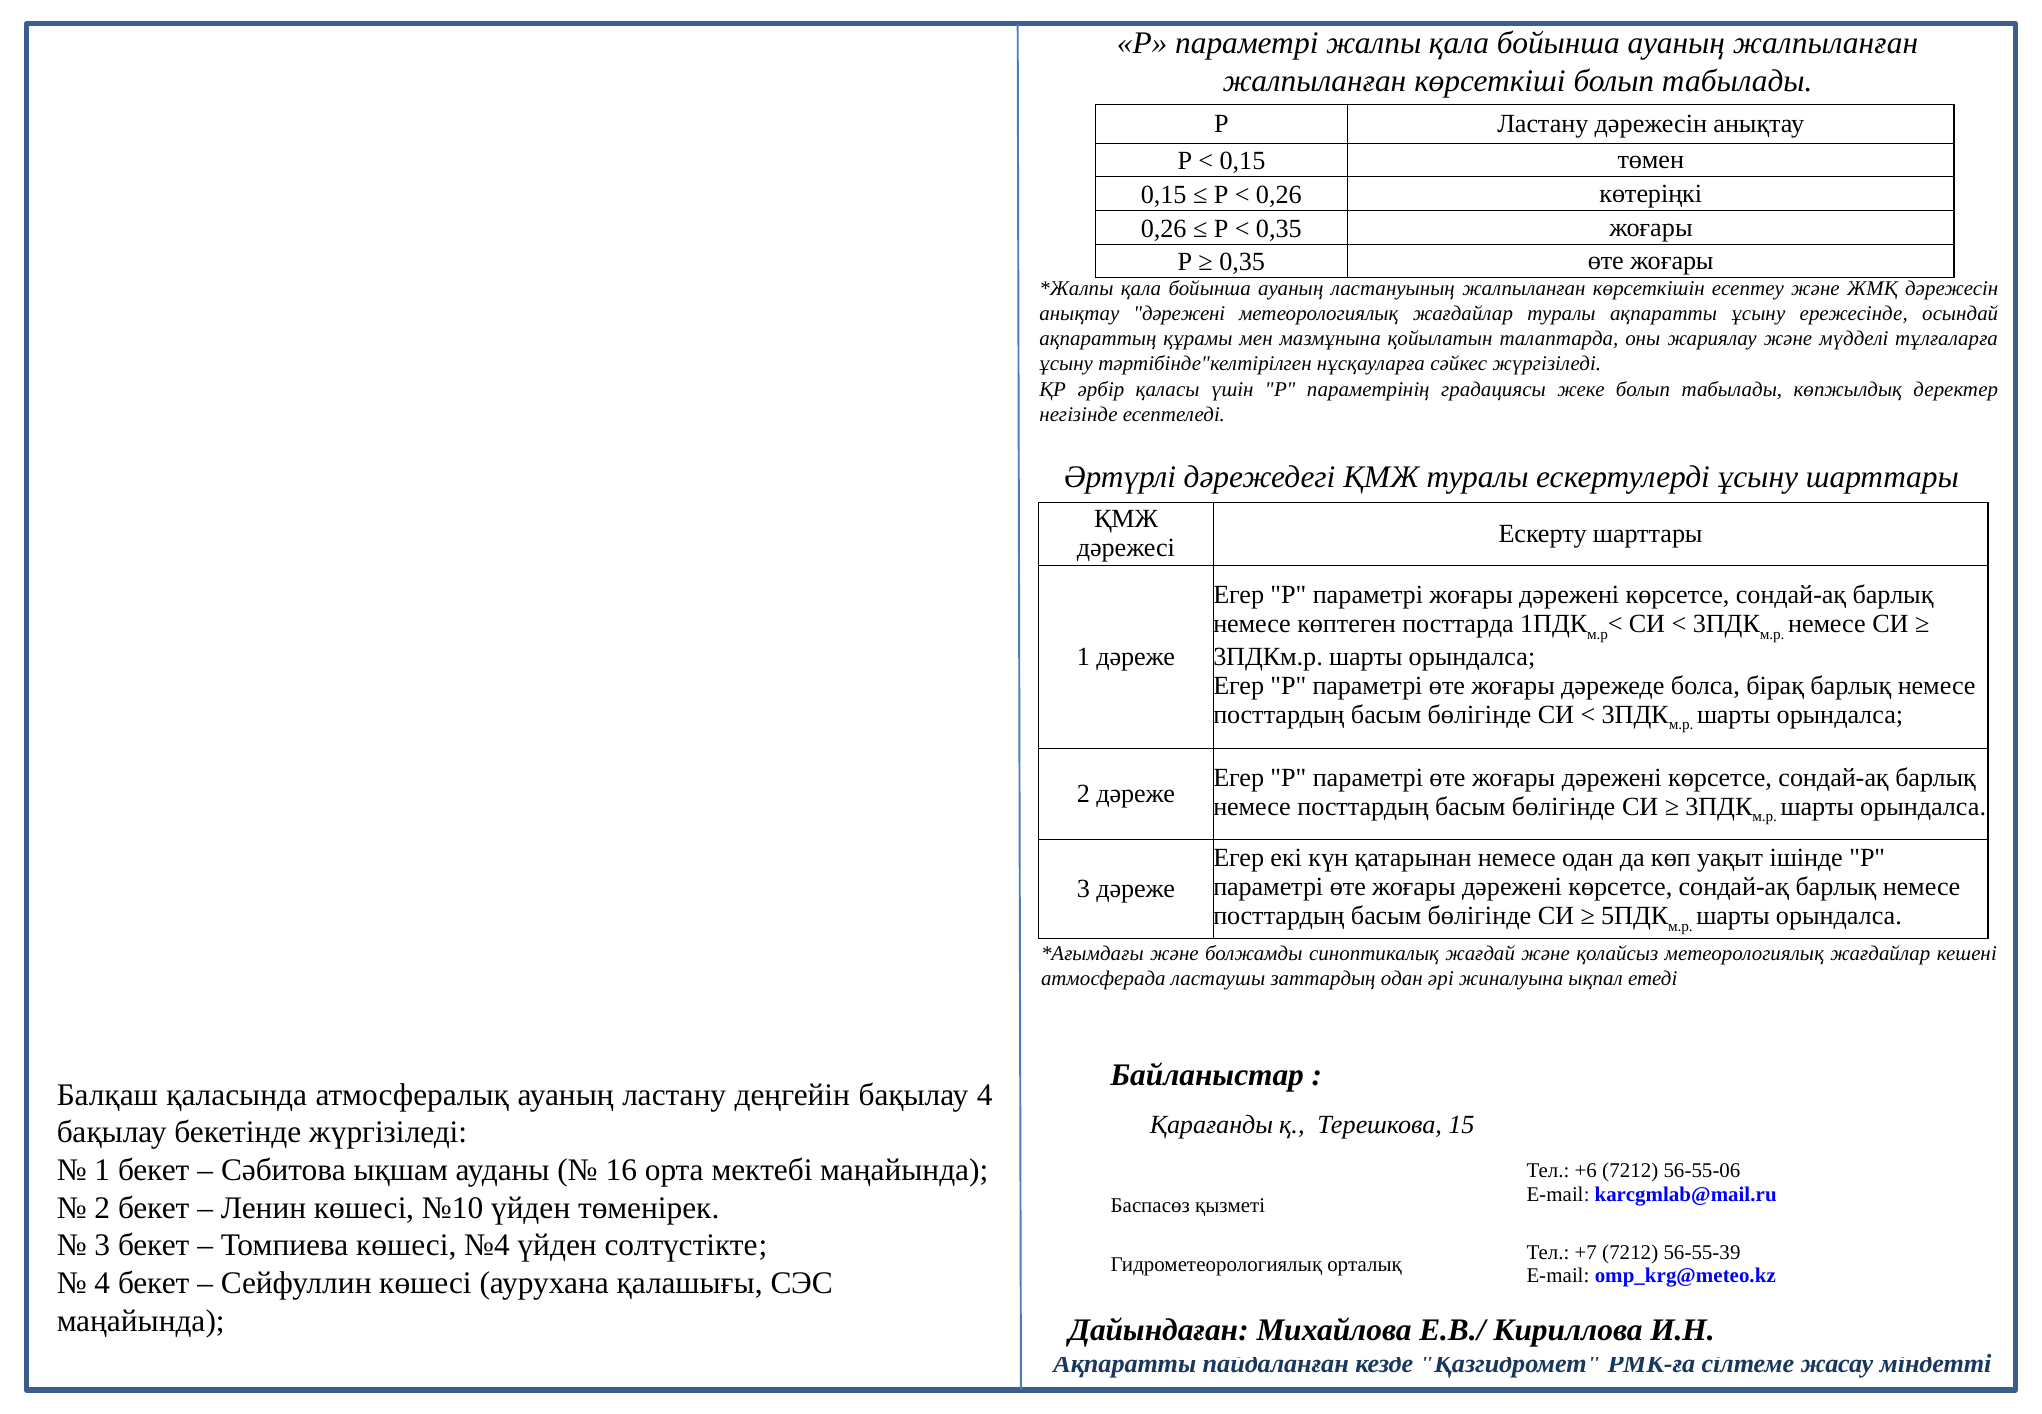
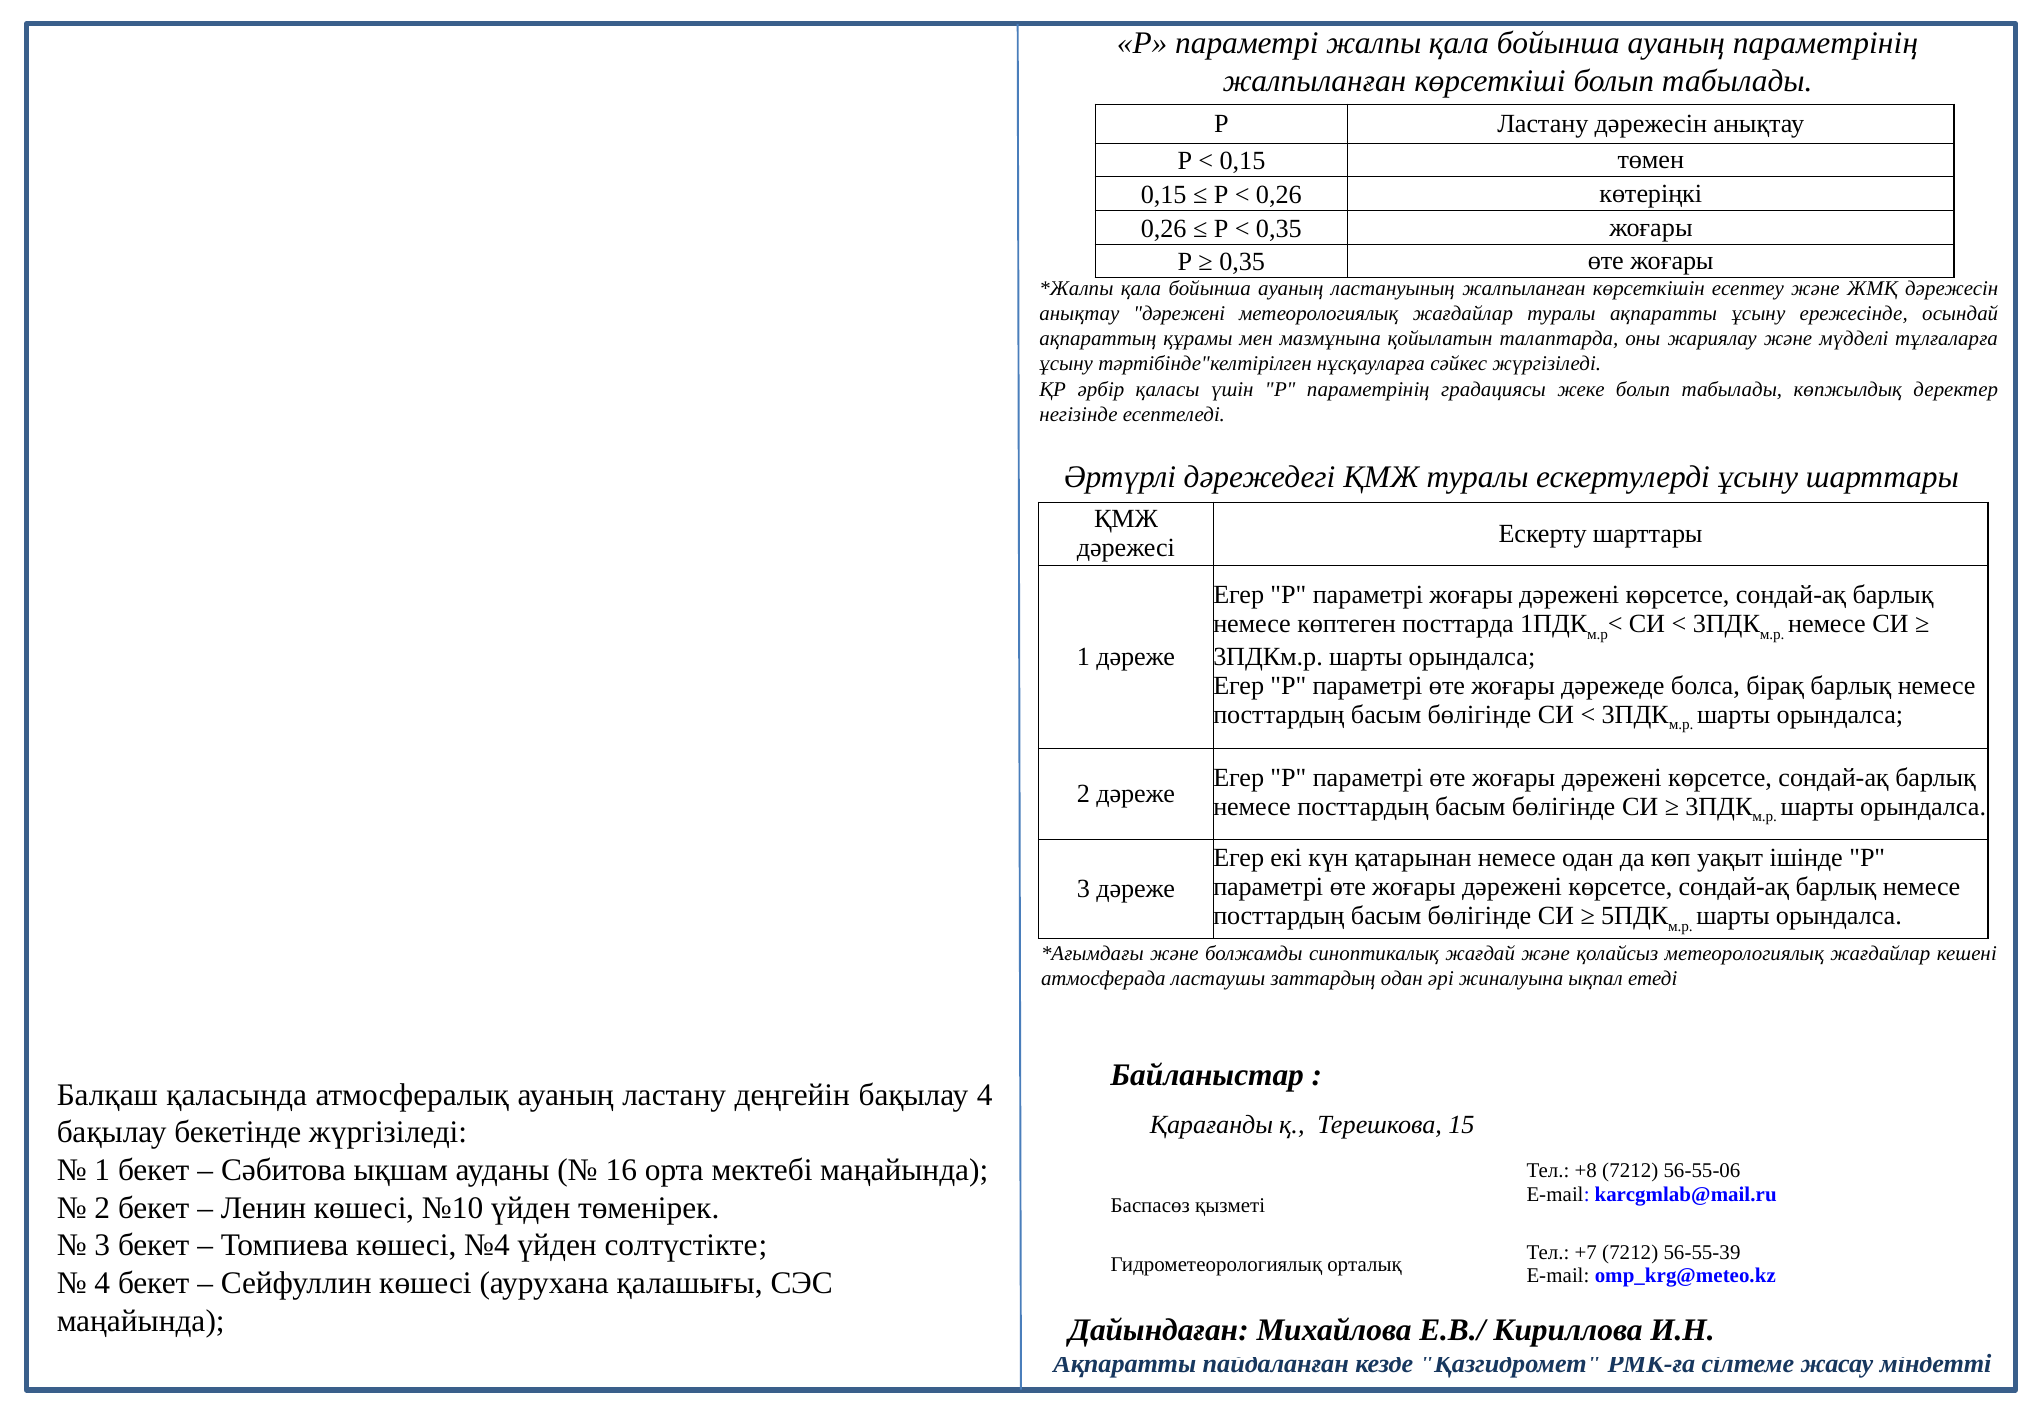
ауаның жалпыланған: жалпыланған -> параметрінің
+6: +6 -> +8
